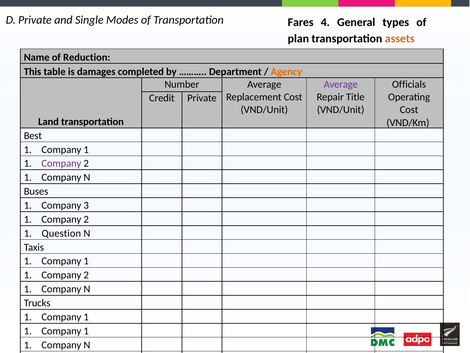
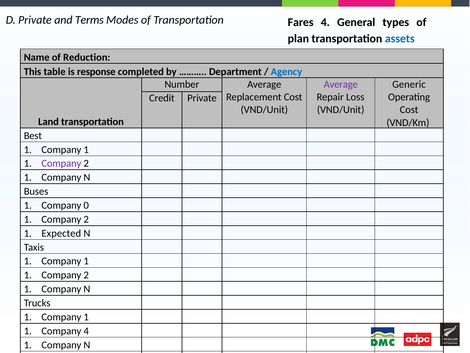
Single: Single -> Terms
assets colour: orange -> blue
damages: damages -> response
Agency colour: orange -> blue
Officials: Officials -> Generic
Title: Title -> Loss
3: 3 -> 0
Question: Question -> Expected
1 at (86, 330): 1 -> 4
